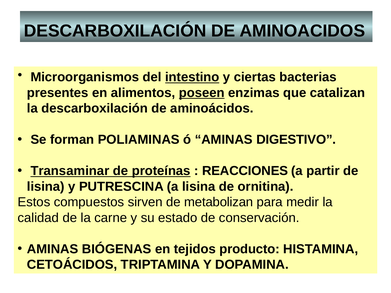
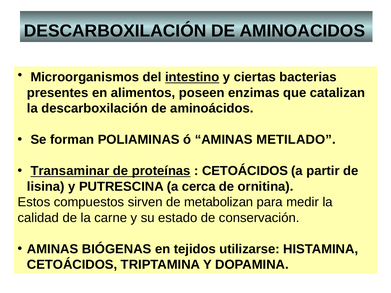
poseen underline: present -> none
DIGESTIVO: DIGESTIVO -> METILADO
REACCIONES at (245, 171): REACCIONES -> CETOÁCIDOS
a lisina: lisina -> cerca
producto: producto -> utilizarse
